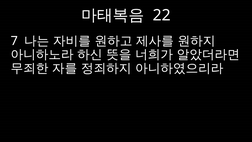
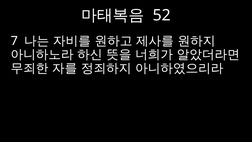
22: 22 -> 52
